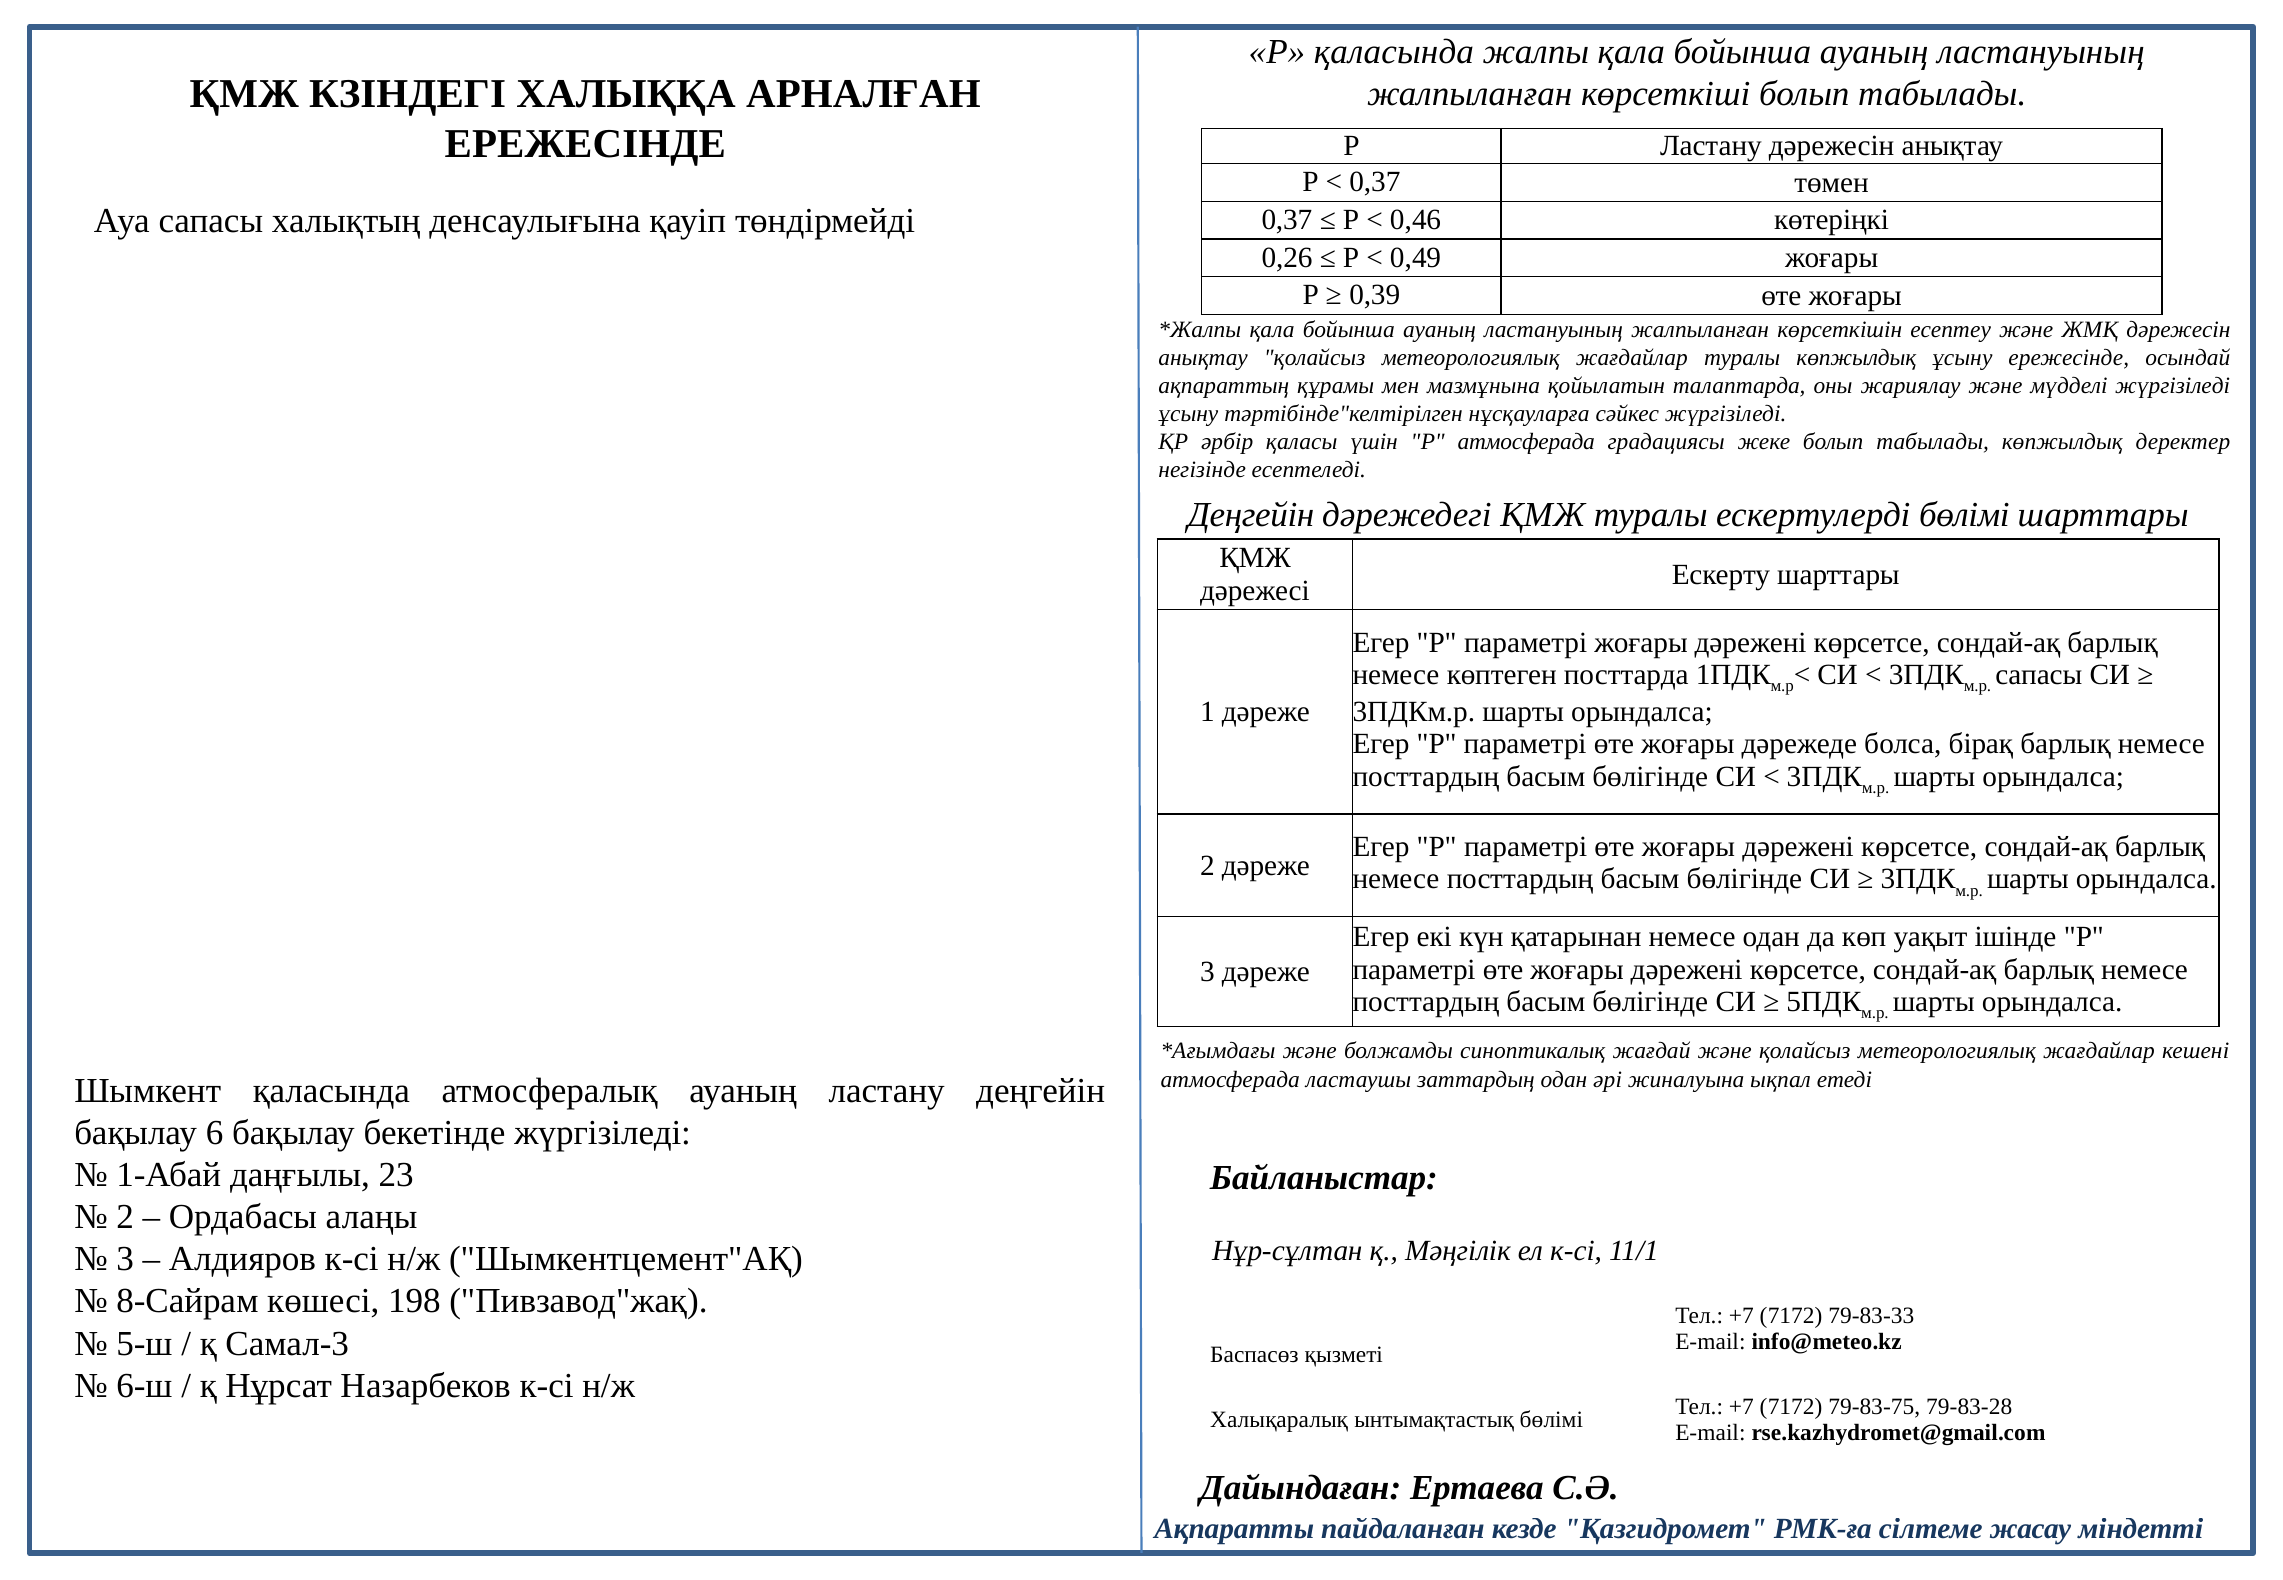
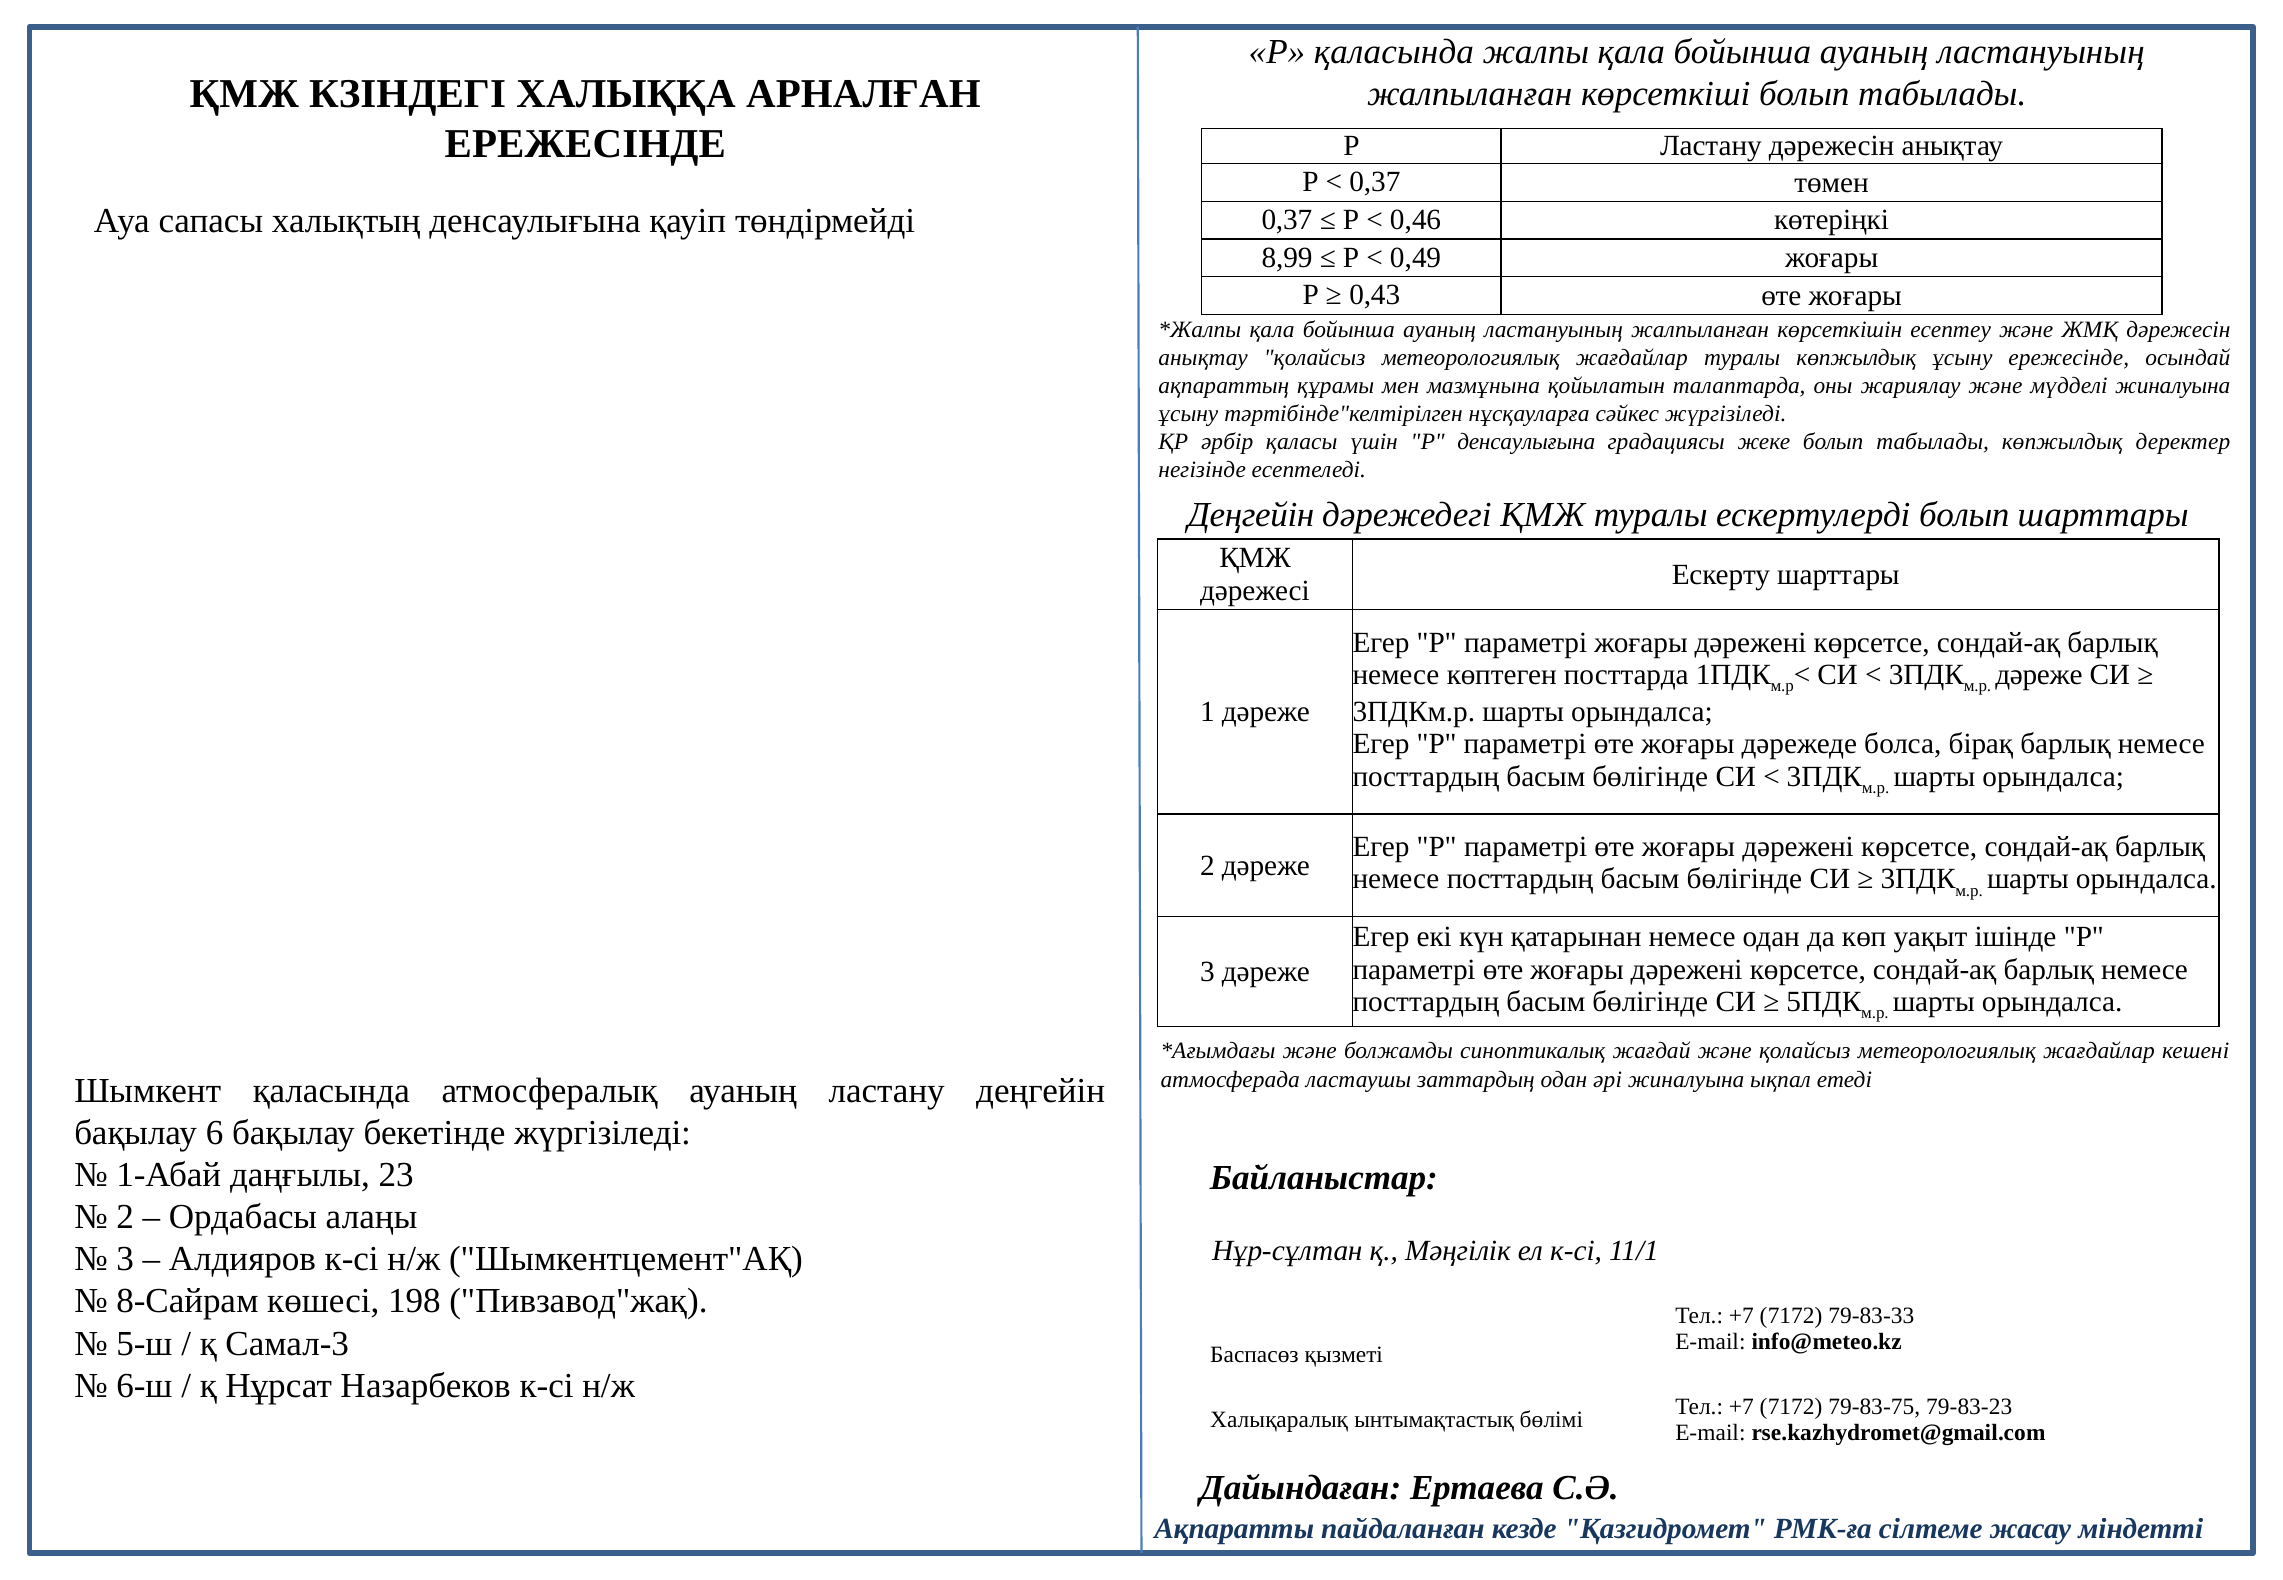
0,26: 0,26 -> 8,99
0,39: 0,39 -> 0,43
мүдделі жүргізіледі: жүргізіледі -> жиналуына
Р атмосферада: атмосферада -> денсаулығына
ескертулерді бөлімі: бөлімі -> болып
сапасы at (2039, 675): сапасы -> дәреже
79-83-28: 79-83-28 -> 79-83-23
